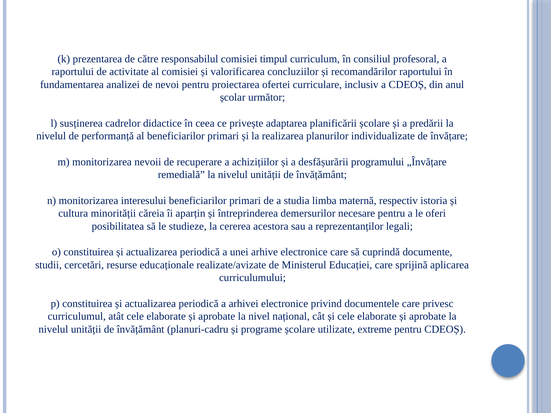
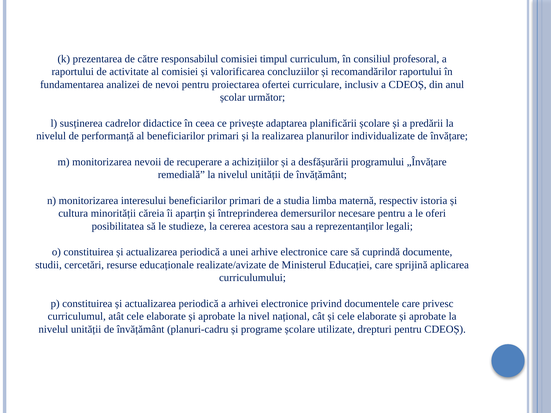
extreme: extreme -> drepturi
